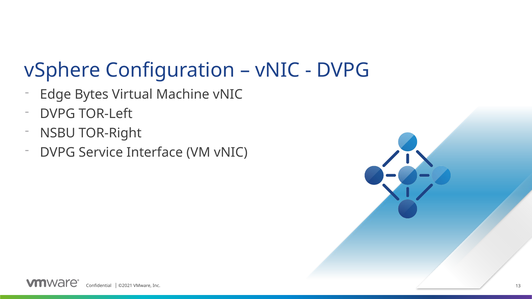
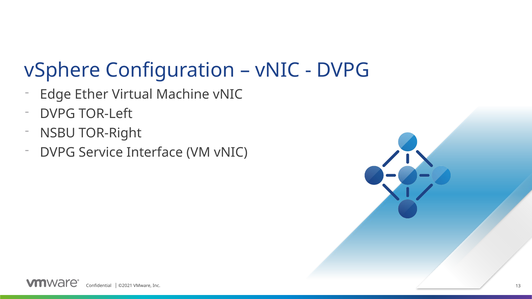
Bytes: Bytes -> Ether
